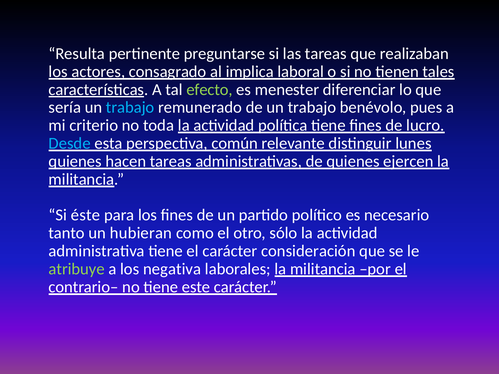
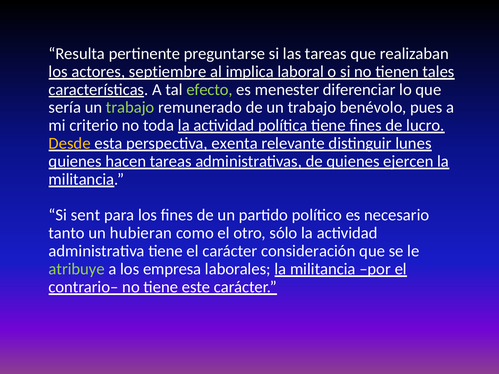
consagrado: consagrado -> septiembre
trabajo at (130, 108) colour: light blue -> light green
Desde colour: light blue -> yellow
común: común -> exenta
éste: éste -> sent
negativa: negativa -> empresa
